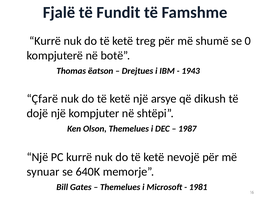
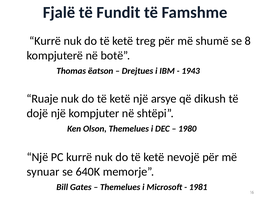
0: 0 -> 8
Çfarë: Çfarë -> Ruaje
1987: 1987 -> 1980
